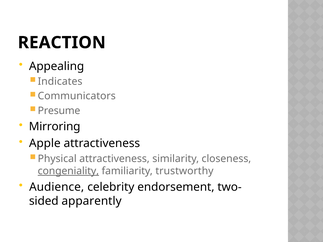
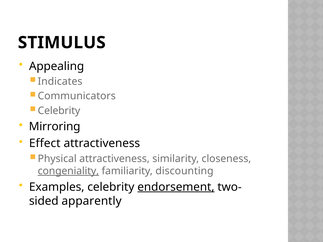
REACTION: REACTION -> STIMULUS
Presume at (59, 111): Presume -> Celebrity
Apple: Apple -> Effect
trustworthy: trustworthy -> discounting
Audience: Audience -> Examples
endorsement underline: none -> present
